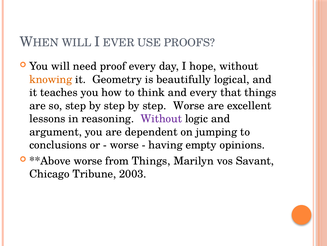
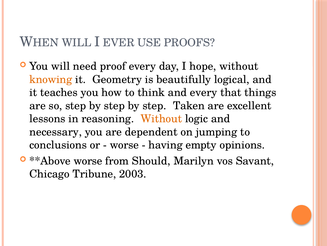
step Worse: Worse -> Taken
Without at (161, 118) colour: purple -> orange
argument: argument -> necessary
from Things: Things -> Should
